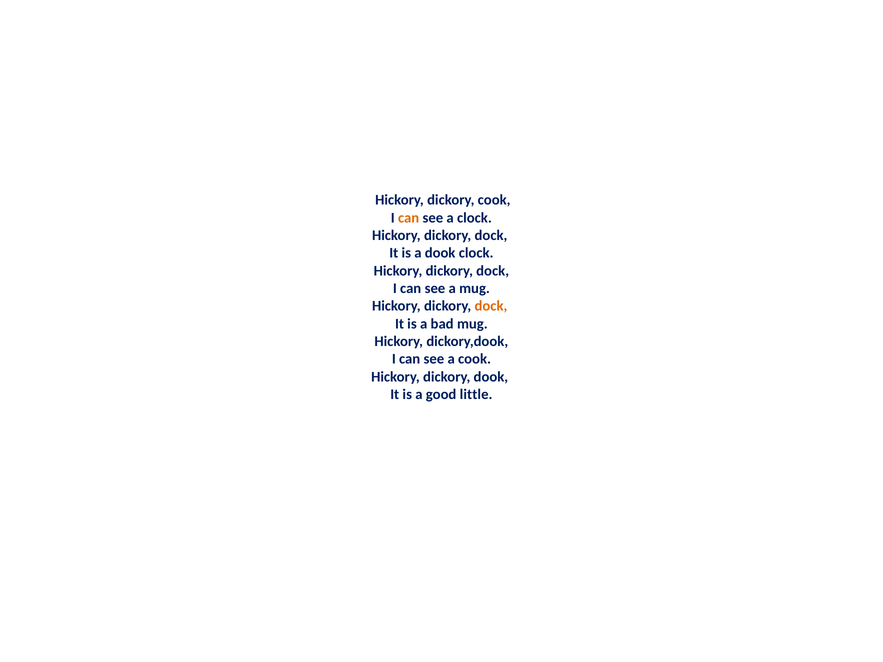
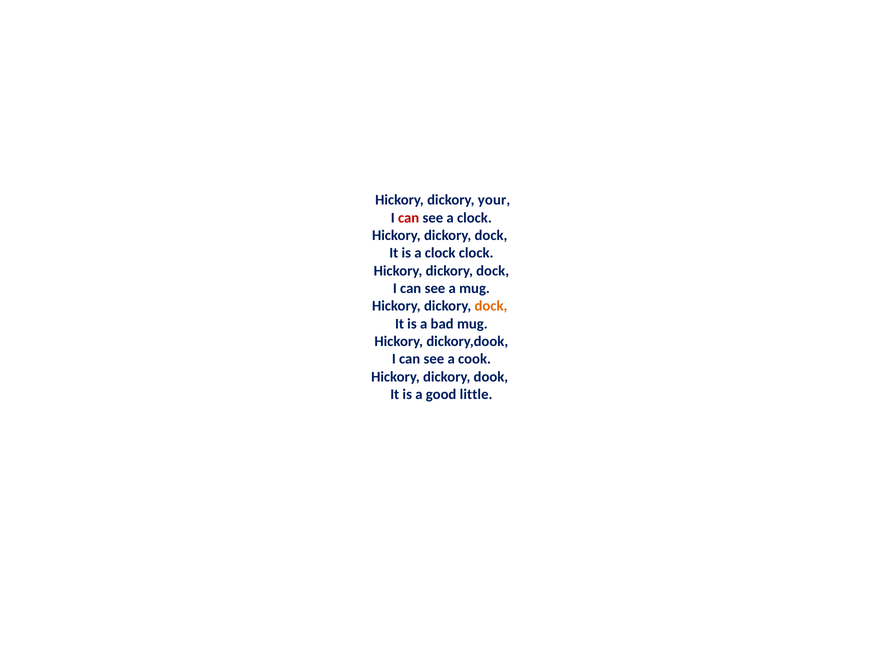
dickory cook: cook -> your
can at (409, 218) colour: orange -> red
is a dook: dook -> clock
